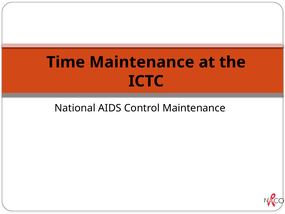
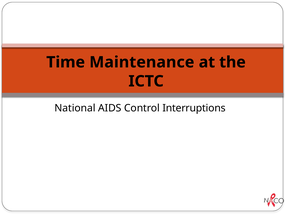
Control Maintenance: Maintenance -> Interruptions
